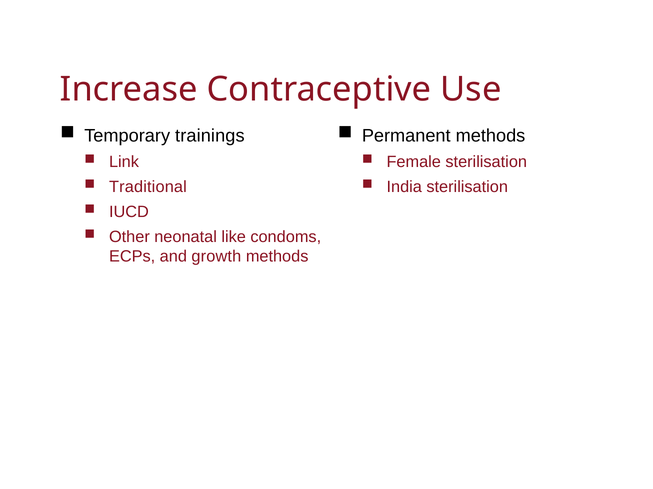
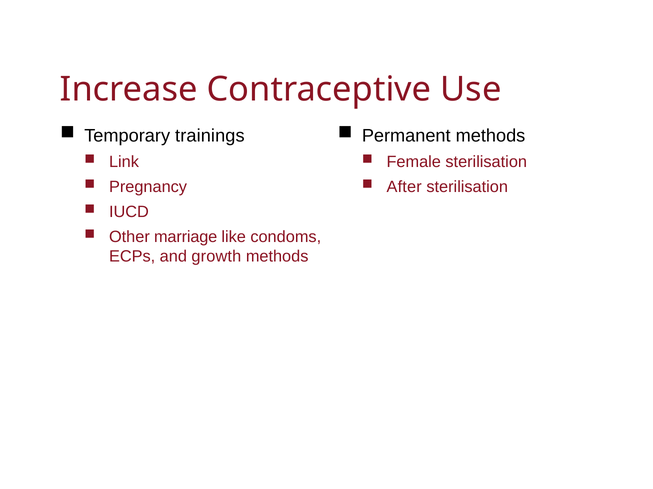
Traditional: Traditional -> Pregnancy
India: India -> After
neonatal: neonatal -> marriage
